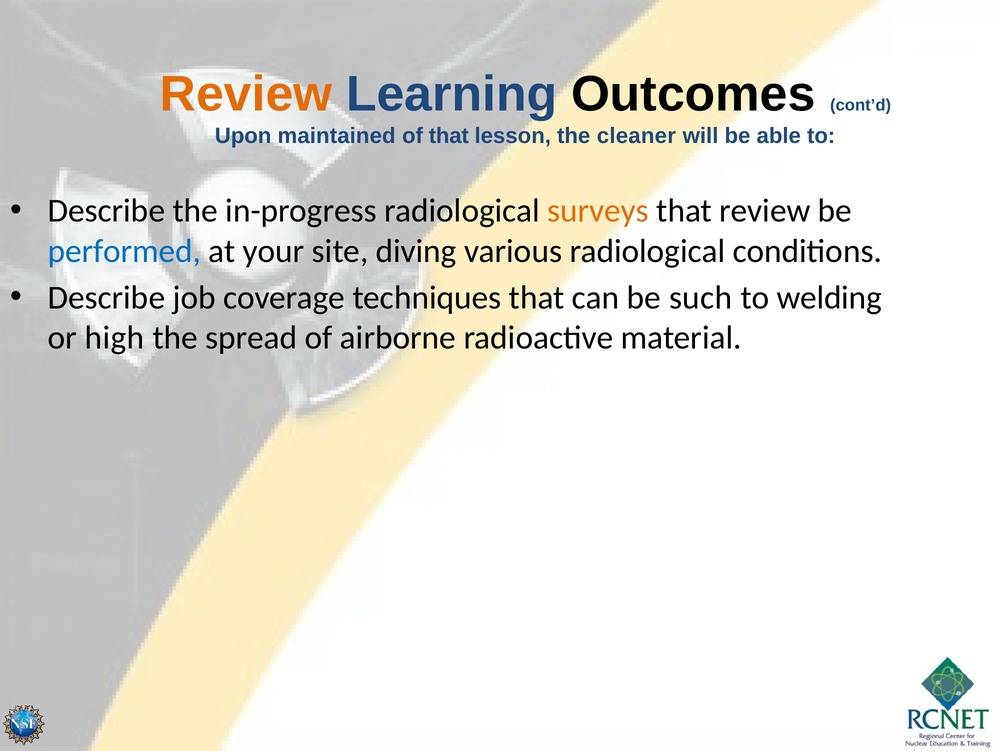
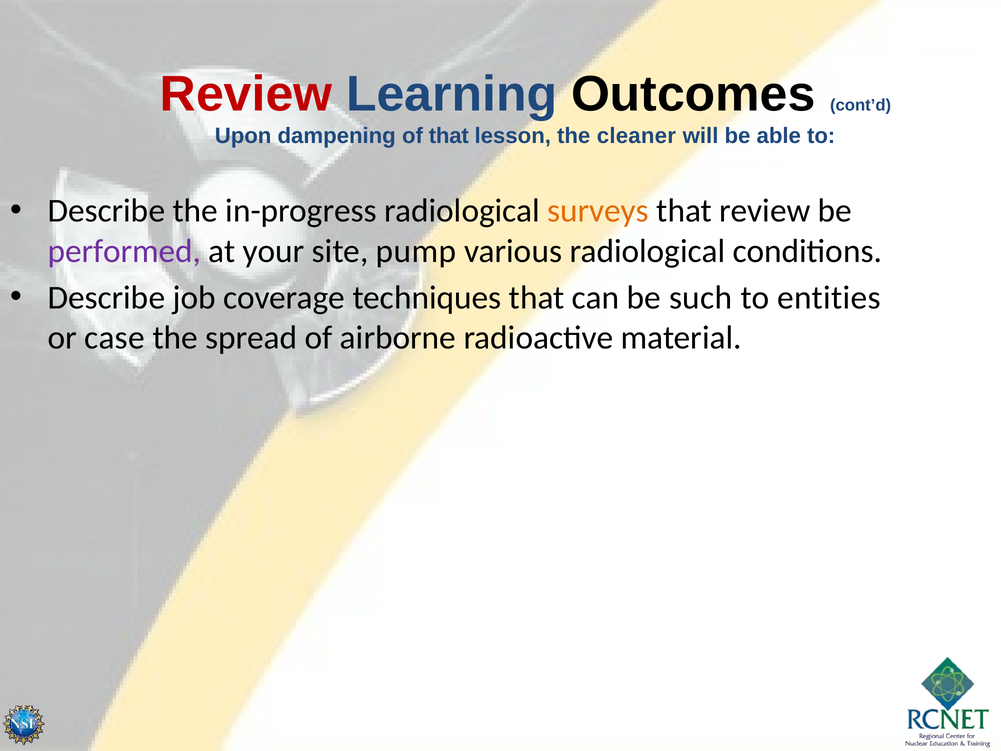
Review at (246, 94) colour: orange -> red
maintained: maintained -> dampening
performed colour: blue -> purple
diving: diving -> pump
welding: welding -> entities
high: high -> case
